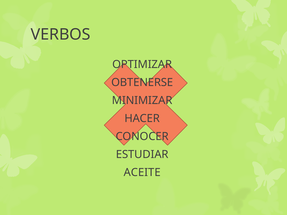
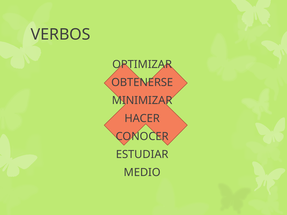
ACEITE: ACEITE -> MEDIO
